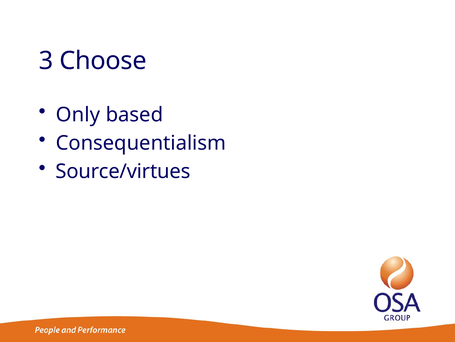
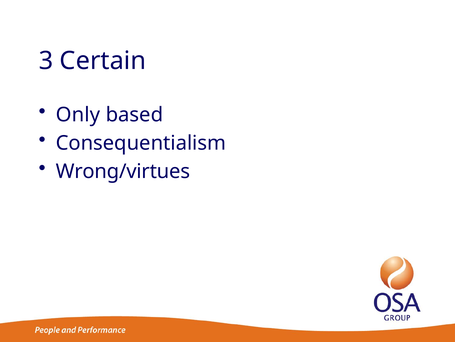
Choose: Choose -> Certain
Source/virtues: Source/virtues -> Wrong/virtues
